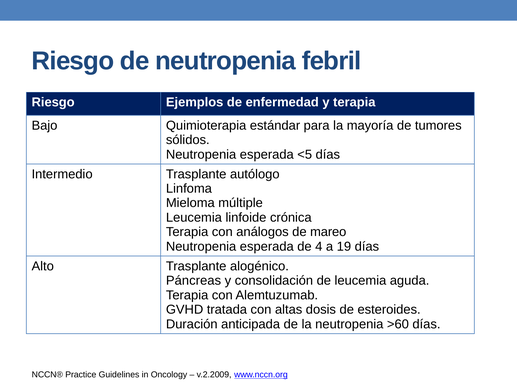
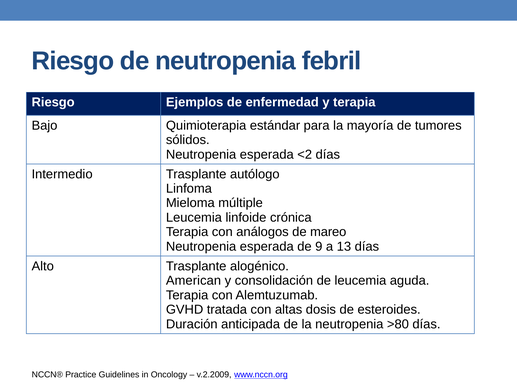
<5: <5 -> <2
4: 4 -> 9
19: 19 -> 13
Páncreas: Páncreas -> American
>60: >60 -> >80
